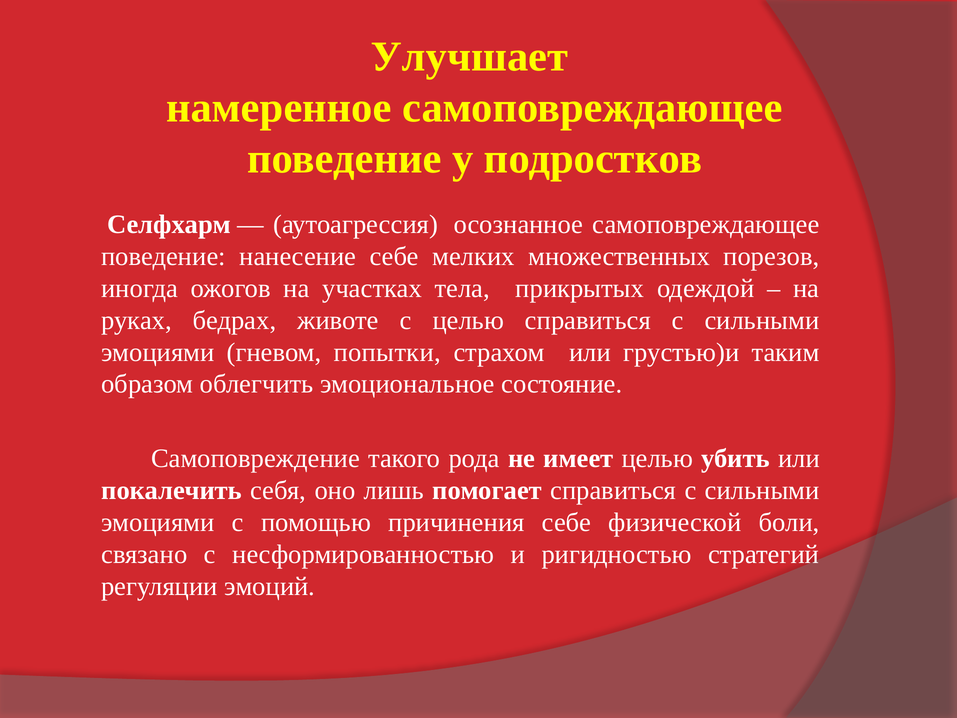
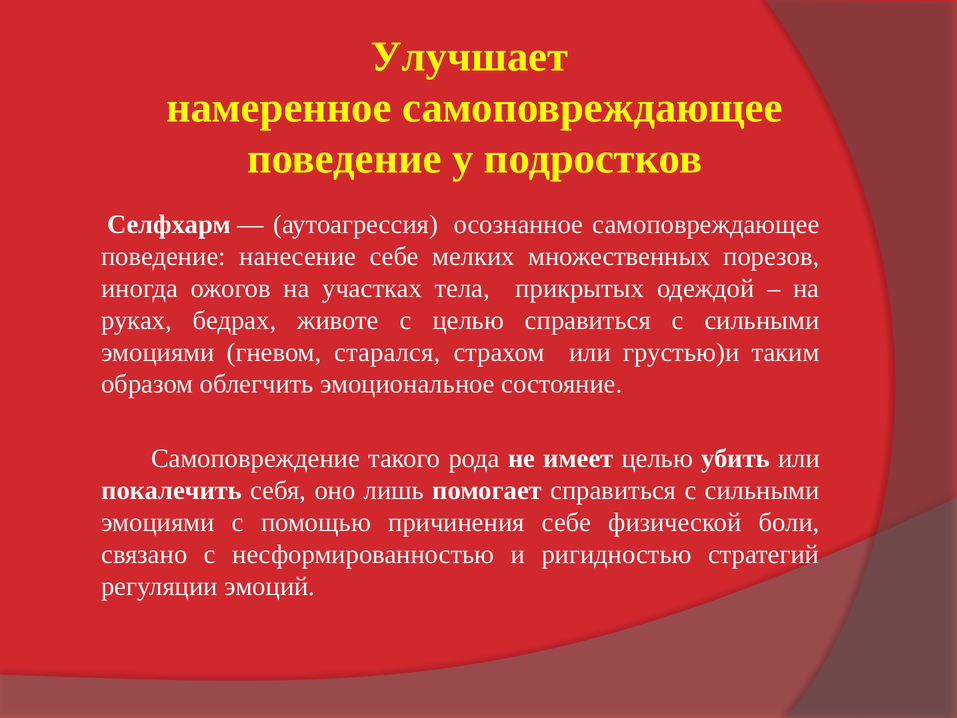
попытки: попытки -> старался
